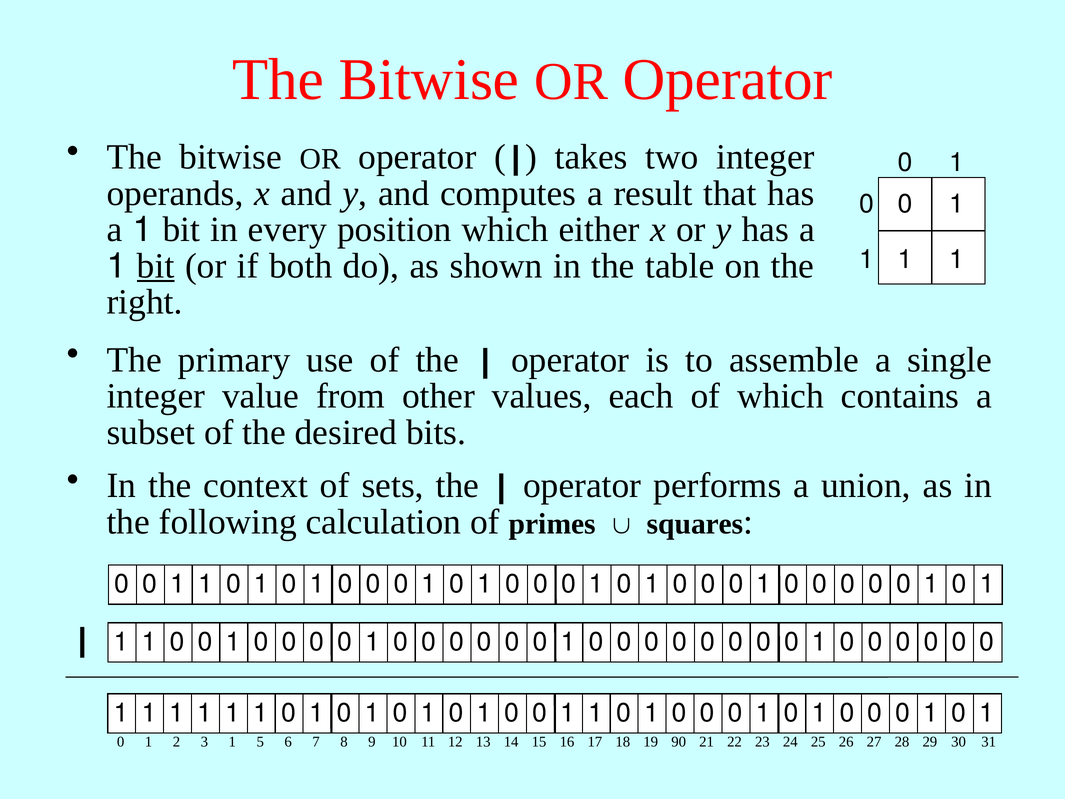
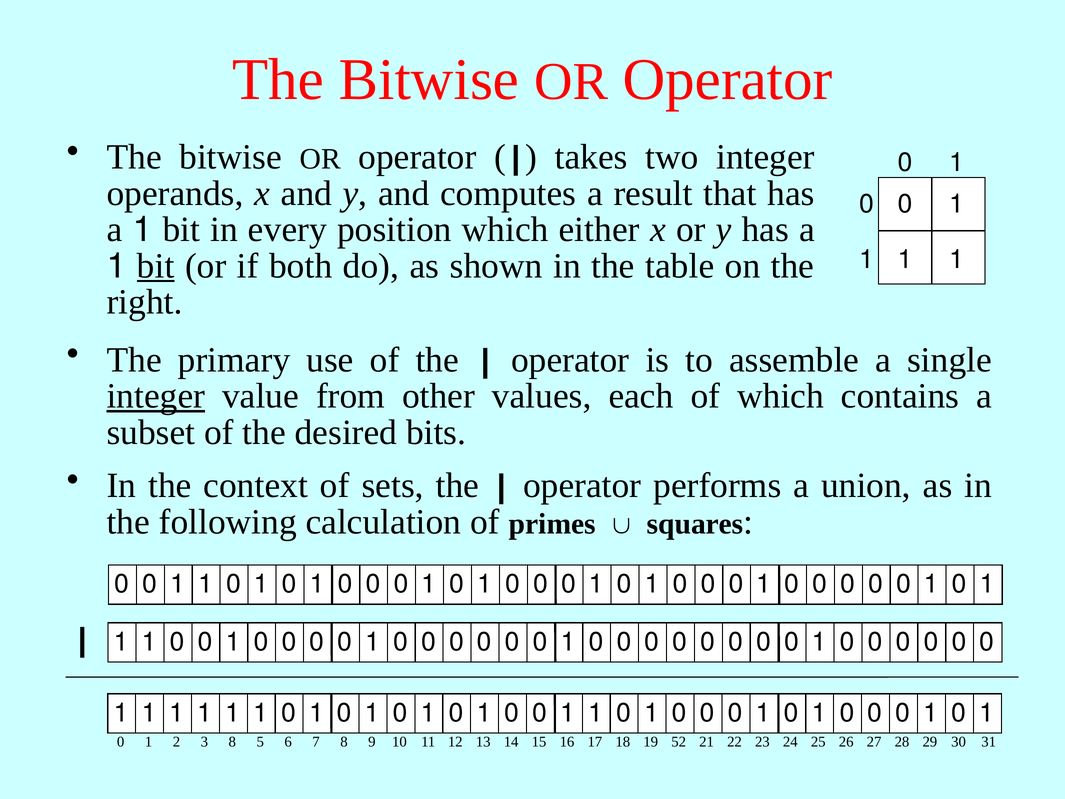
integer at (156, 396) underline: none -> present
3 1: 1 -> 8
90: 90 -> 52
